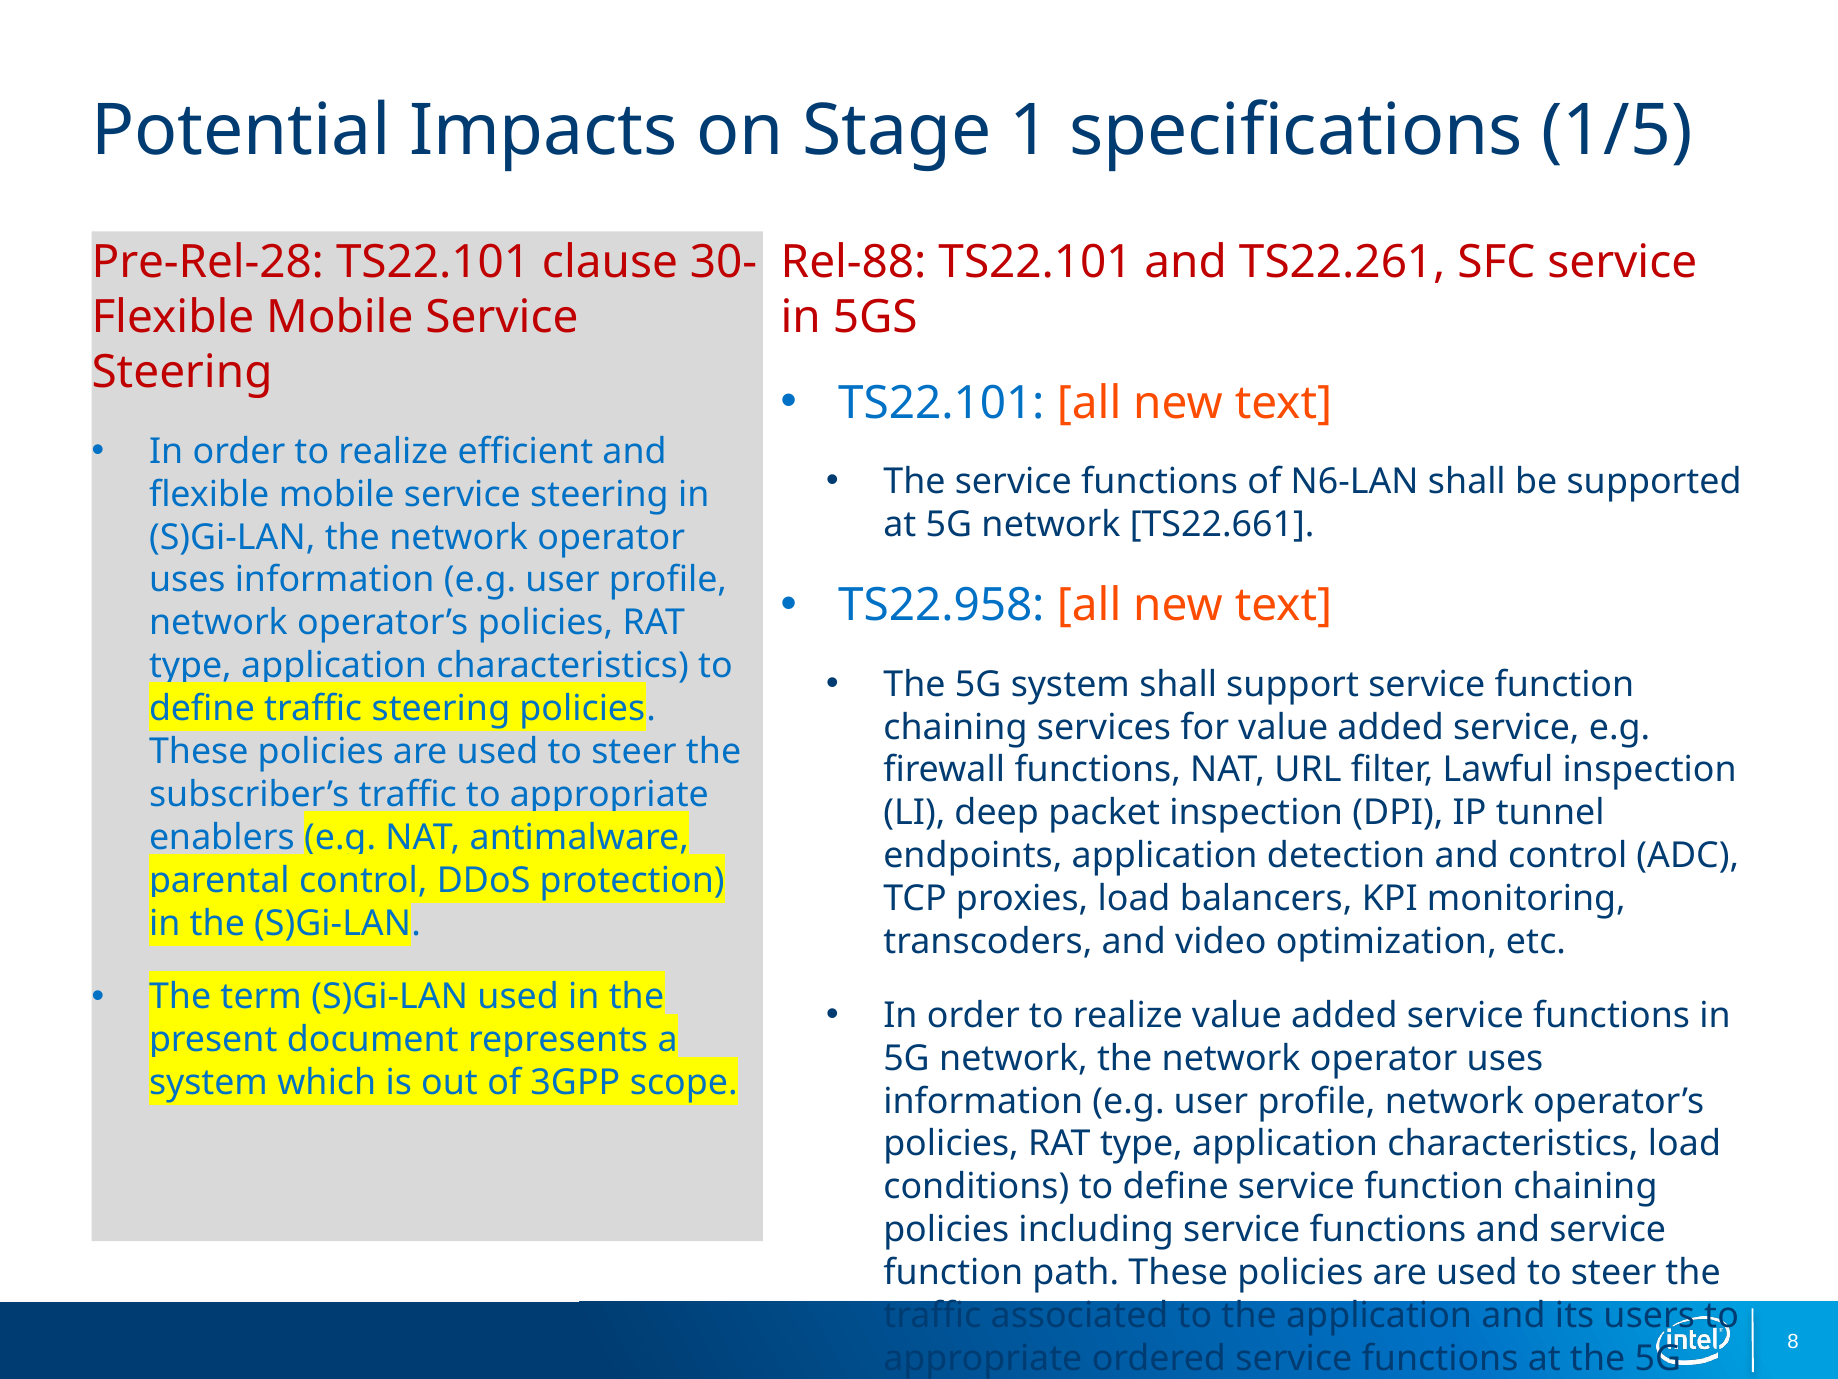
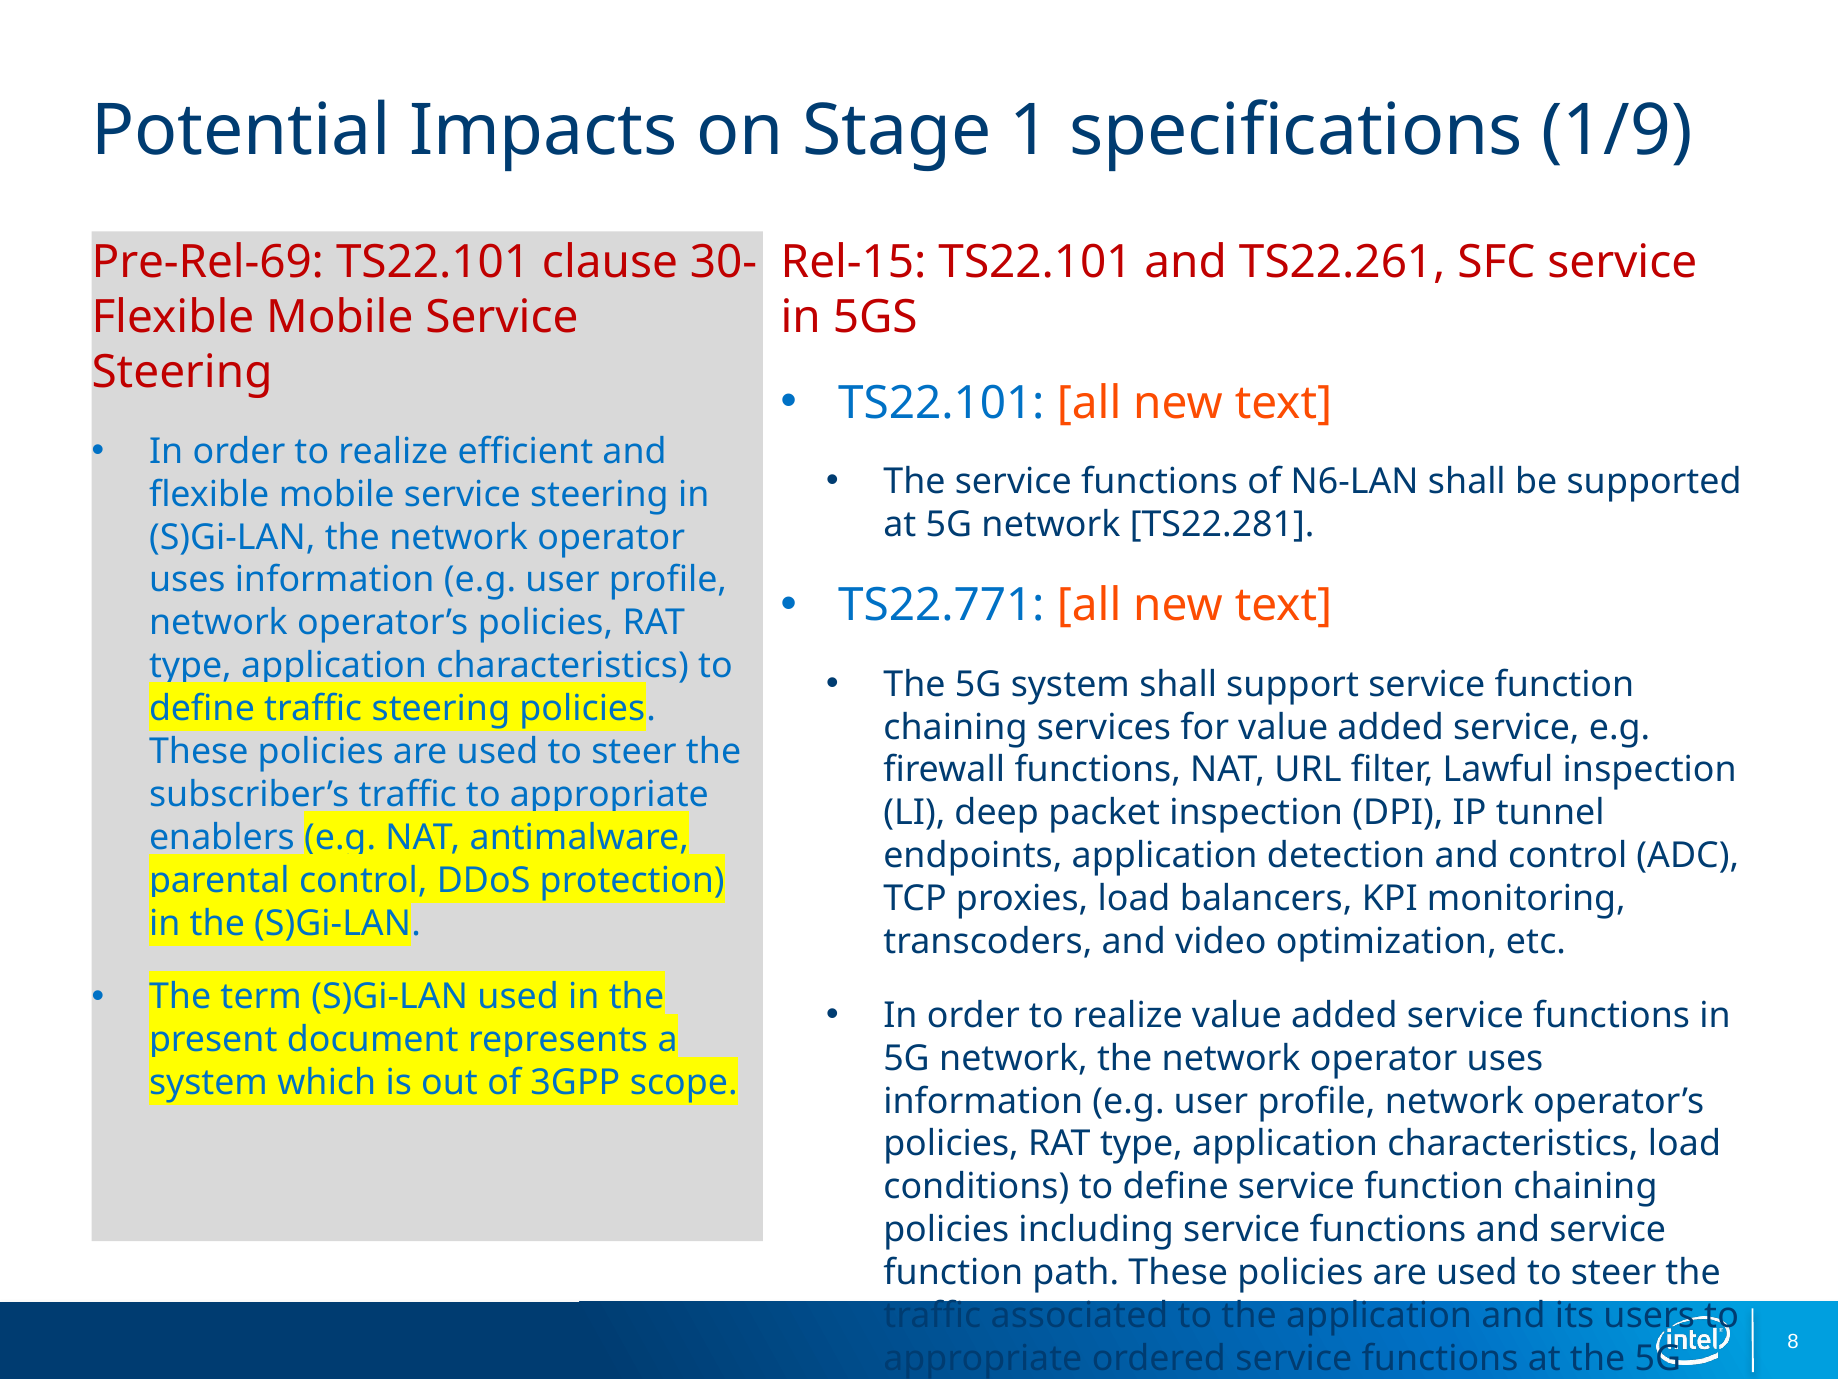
1/5: 1/5 -> 1/9
Pre-Rel-28: Pre-Rel-28 -> Pre-Rel-69
Rel-88: Rel-88 -> Rel-15
TS22.661: TS22.661 -> TS22.281
TS22.958: TS22.958 -> TS22.771
